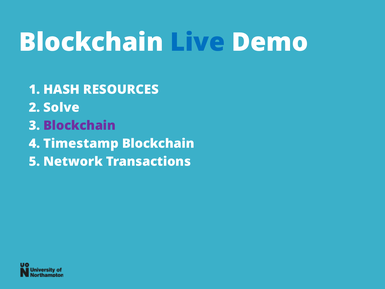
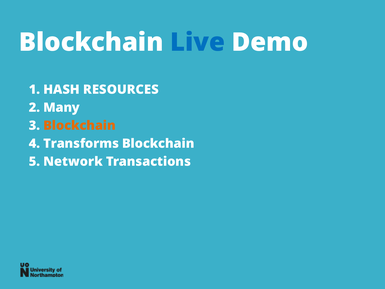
Solve: Solve -> Many
Blockchain at (80, 125) colour: purple -> orange
Timestamp: Timestamp -> Transforms
